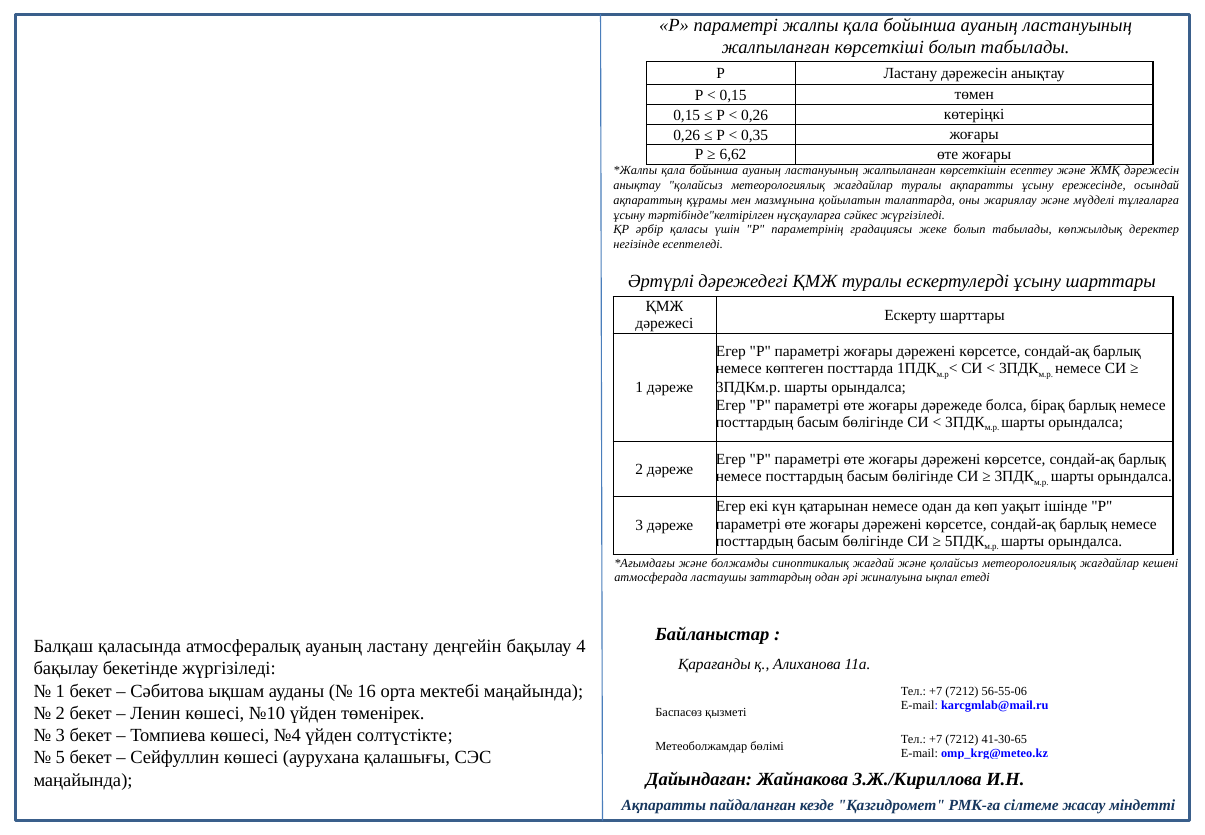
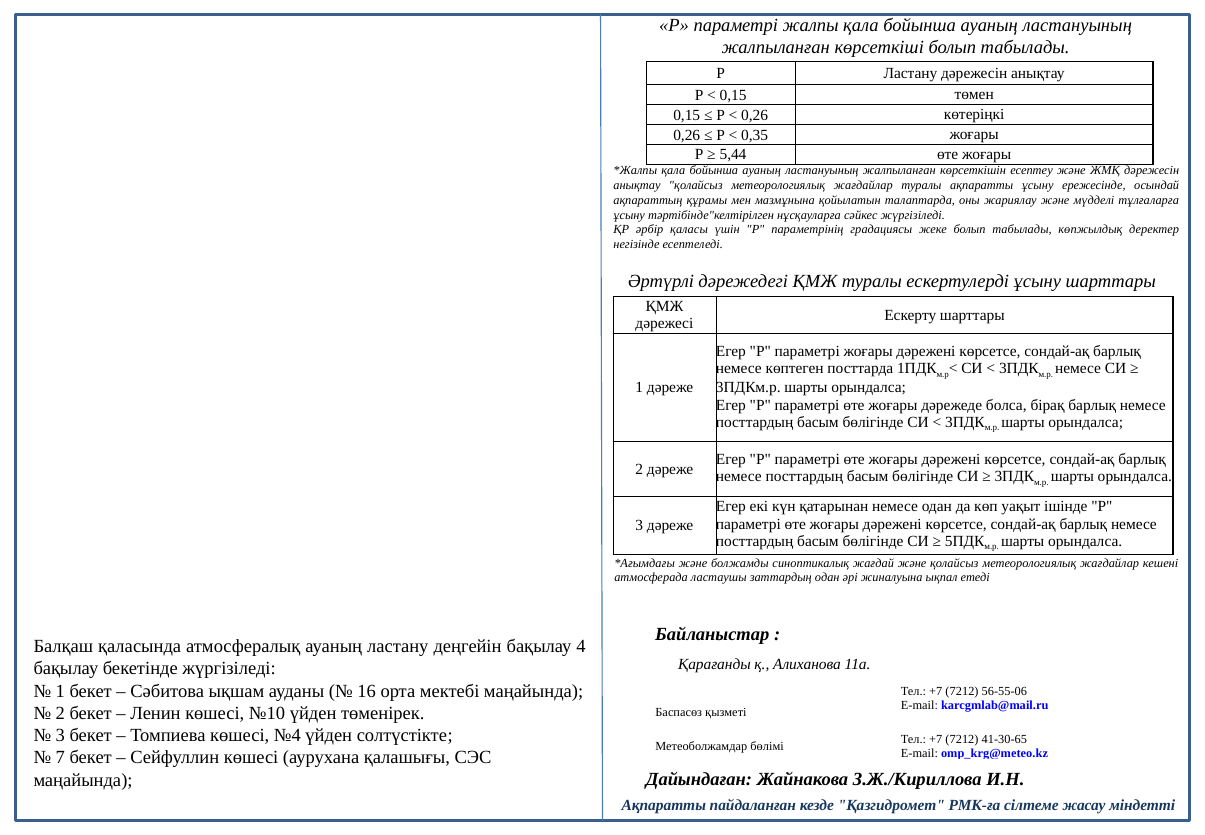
6,62: 6,62 -> 5,44
5: 5 -> 7
